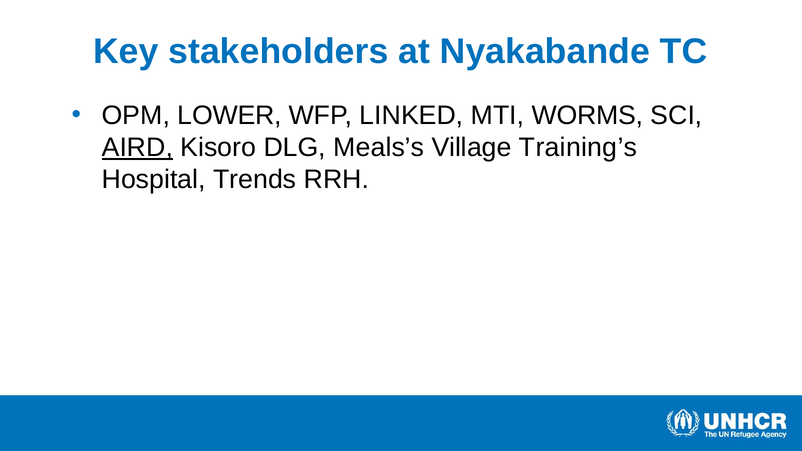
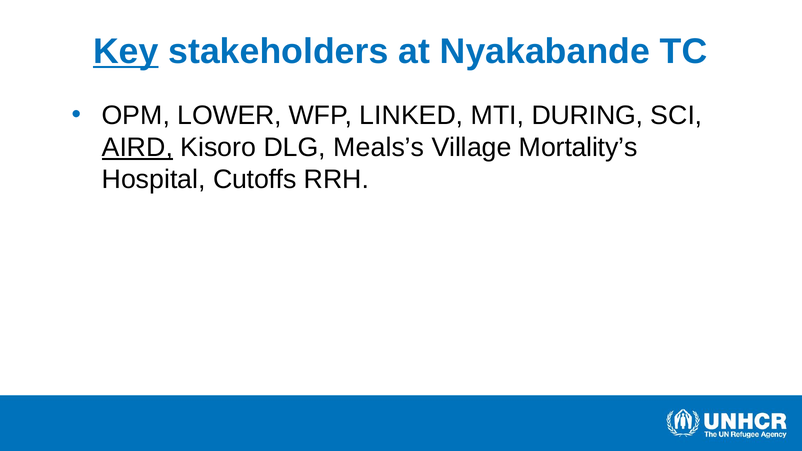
Key underline: none -> present
WORMS: WORMS -> DURING
Training’s: Training’s -> Mortality’s
Trends: Trends -> Cutoffs
